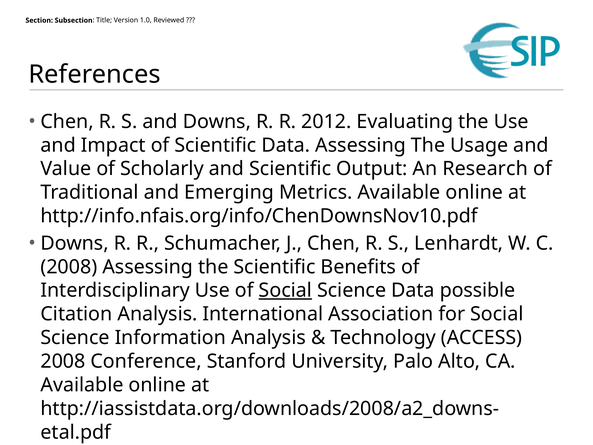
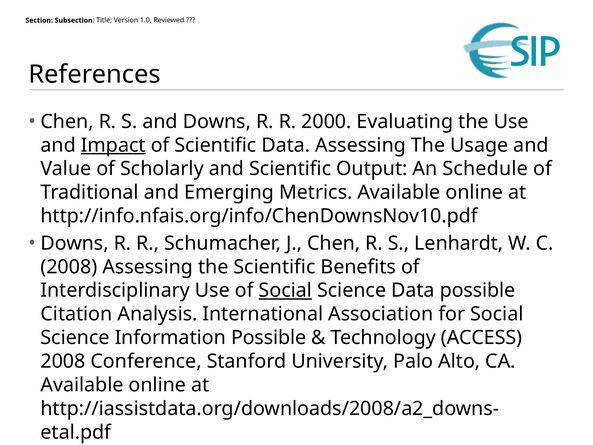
2012: 2012 -> 2000
Impact underline: none -> present
Research: Research -> Schedule
Information Analysis: Analysis -> Possible
